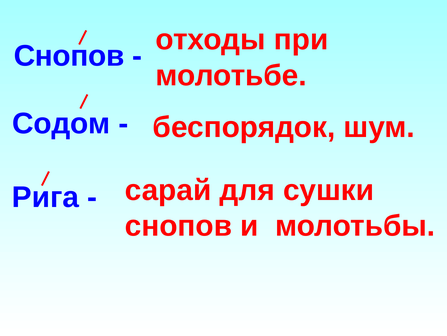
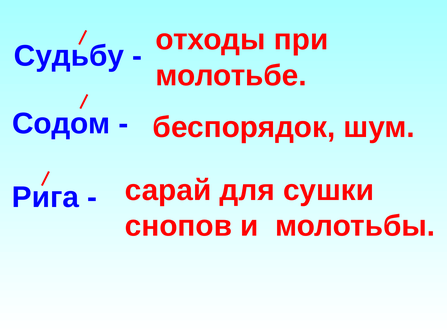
Снопов at (69, 56): Снопов -> Судьбу
